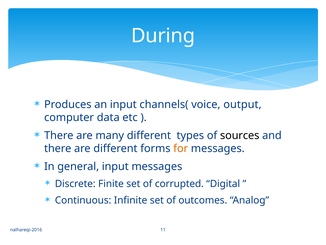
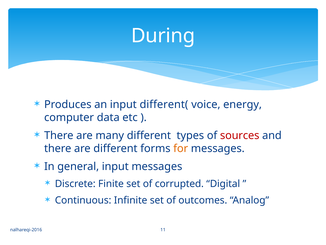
channels(: channels( -> different(
output: output -> energy
sources colour: black -> red
